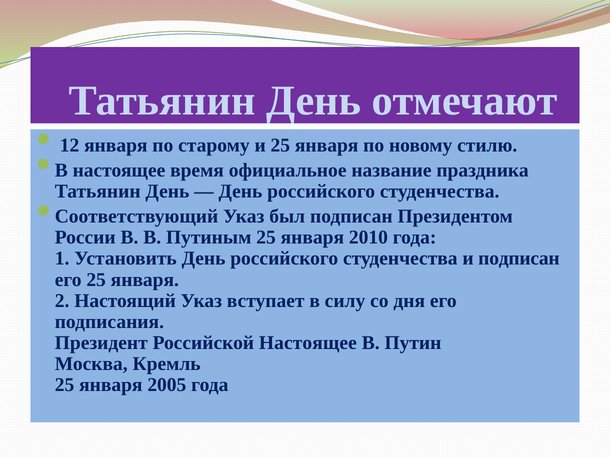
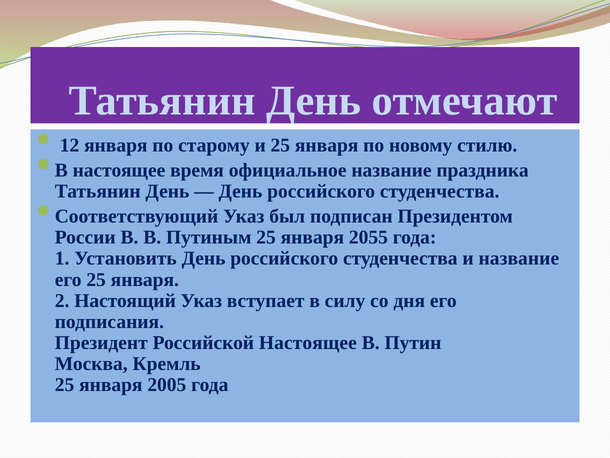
2010: 2010 -> 2055
и подписан: подписан -> название
